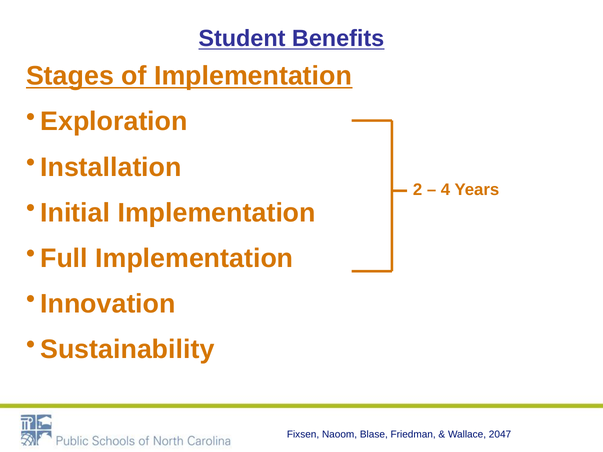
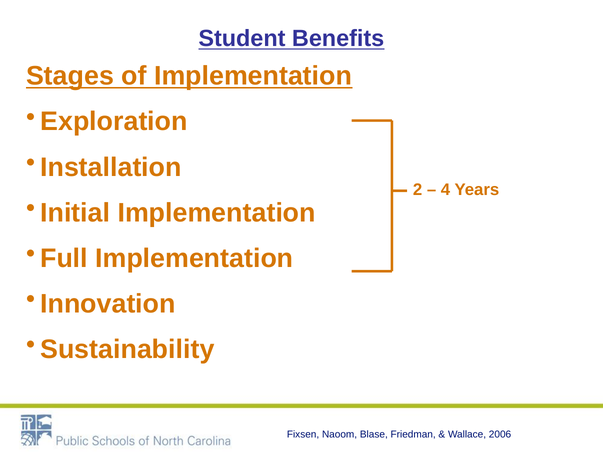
2047: 2047 -> 2006
